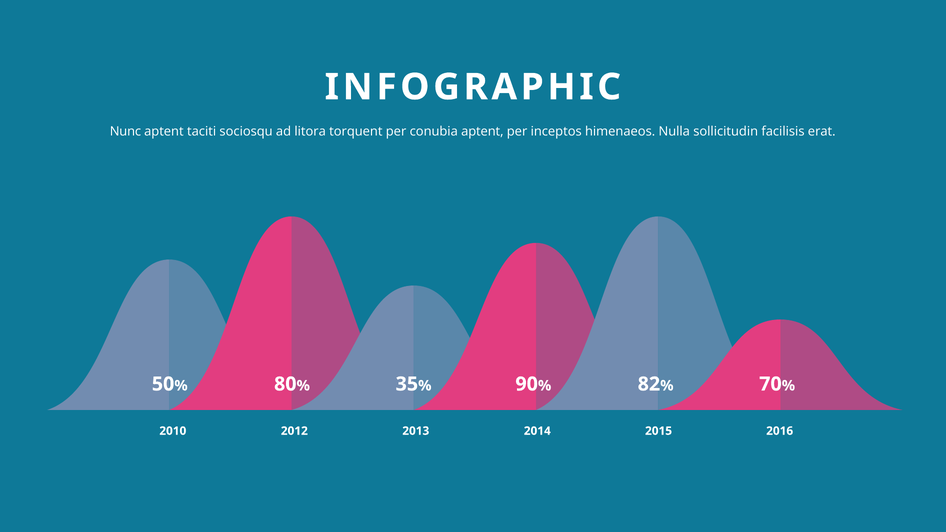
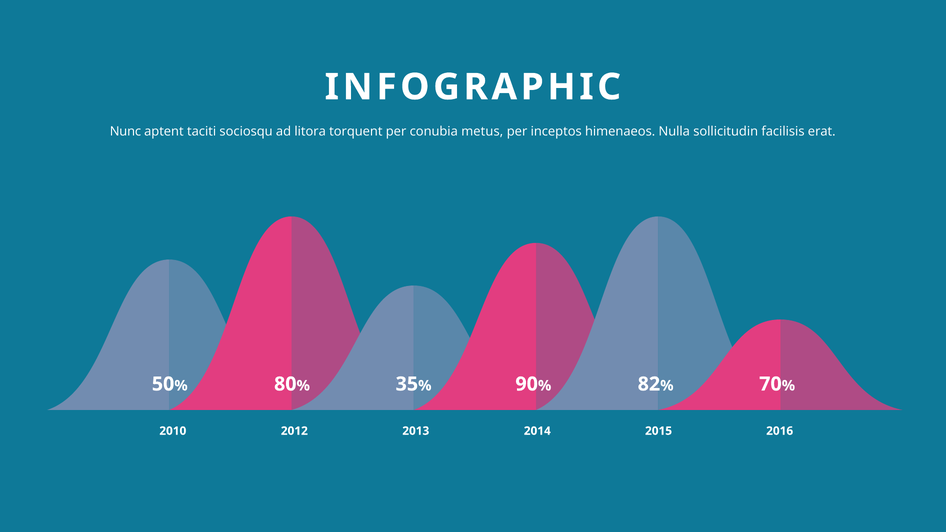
conubia aptent: aptent -> metus
